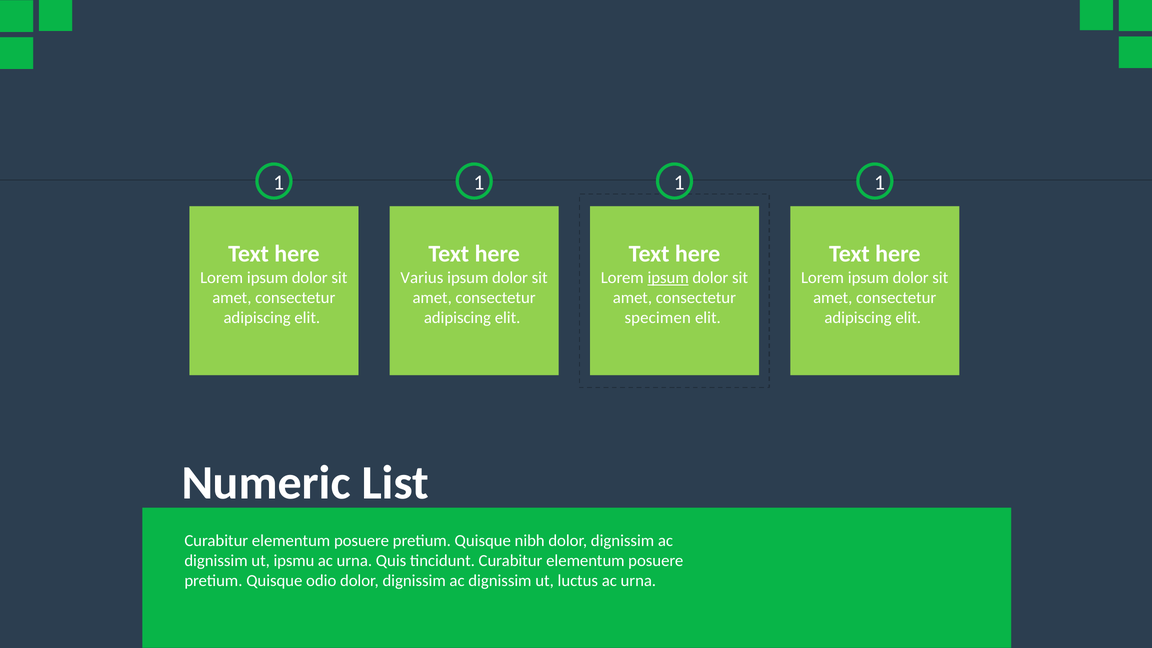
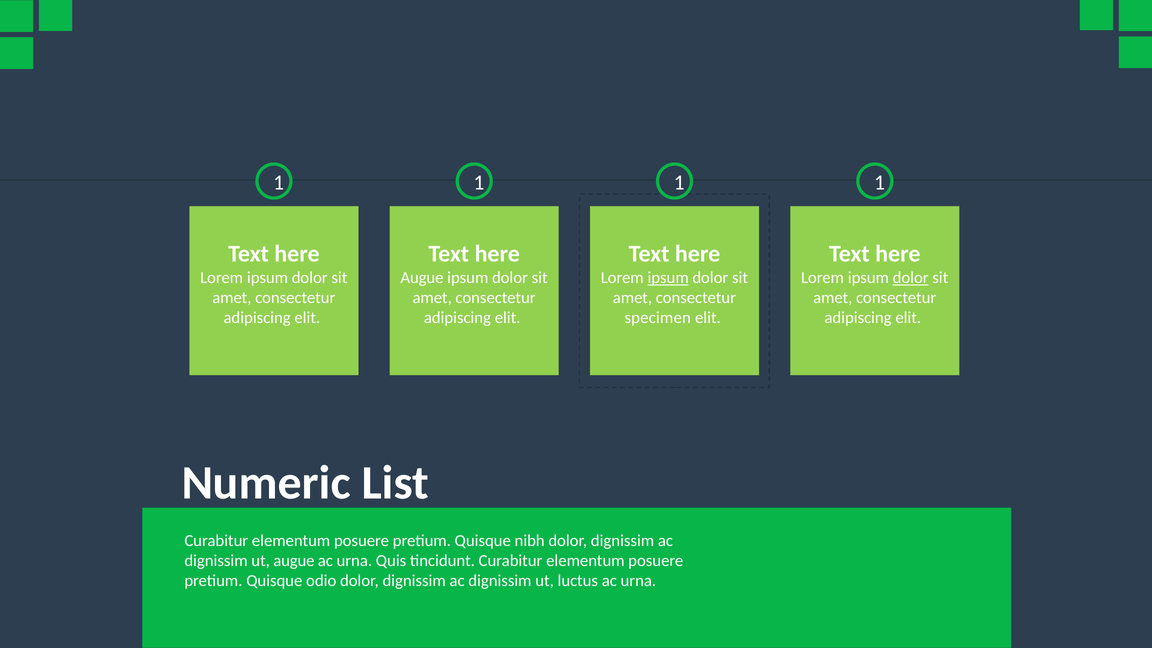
Varius at (422, 278): Varius -> Augue
dolor at (911, 278) underline: none -> present
ut ipsmu: ipsmu -> augue
